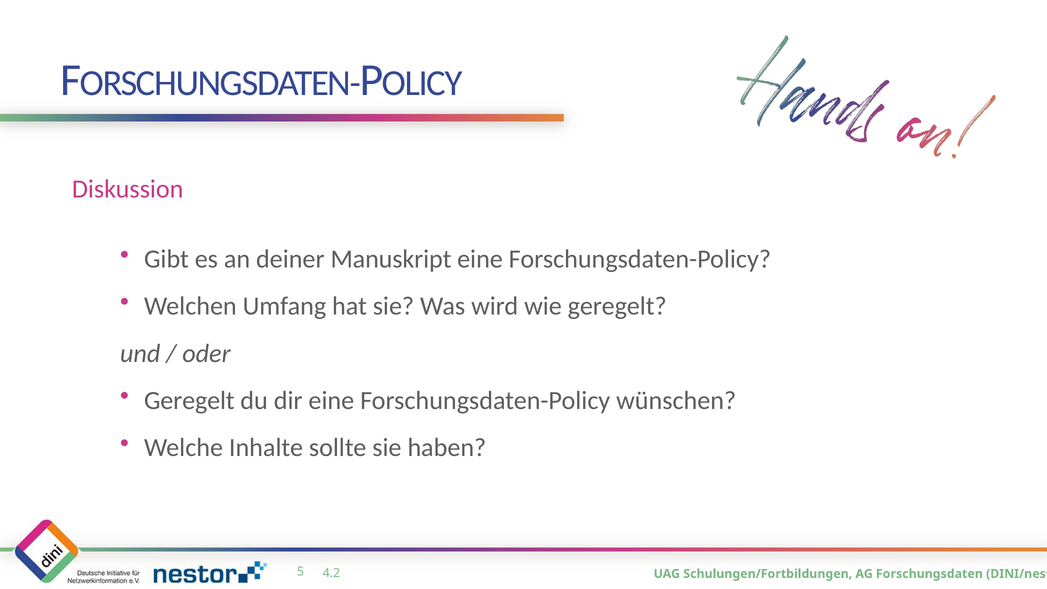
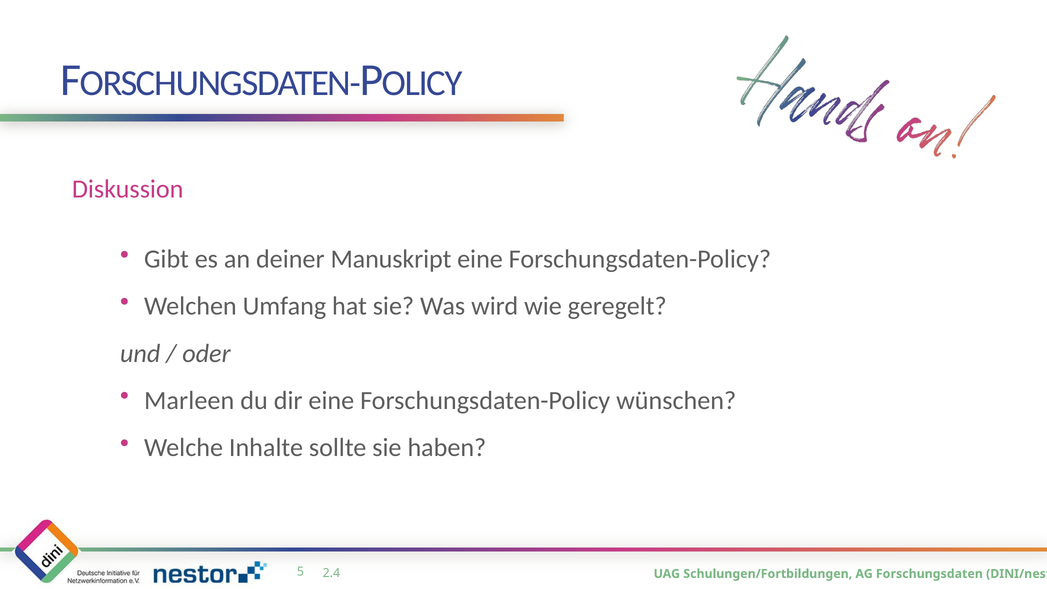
Geregelt at (189, 401): Geregelt -> Marleen
4.2: 4.2 -> 2.4
